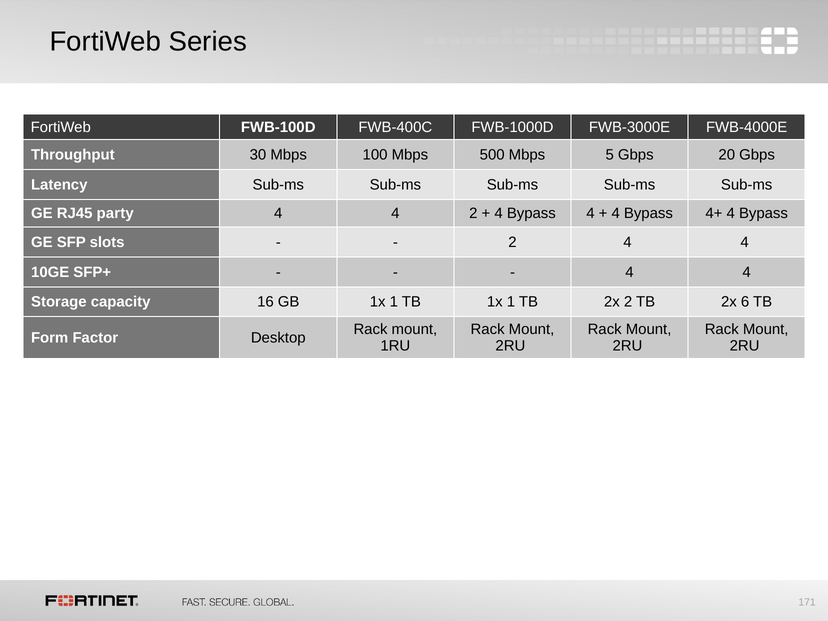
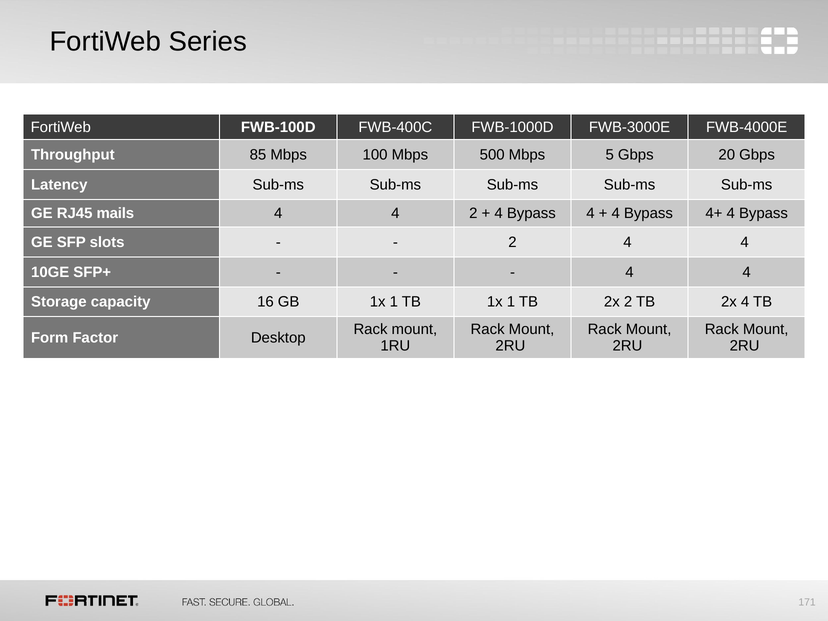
30: 30 -> 85
party: party -> mails
2x 6: 6 -> 4
